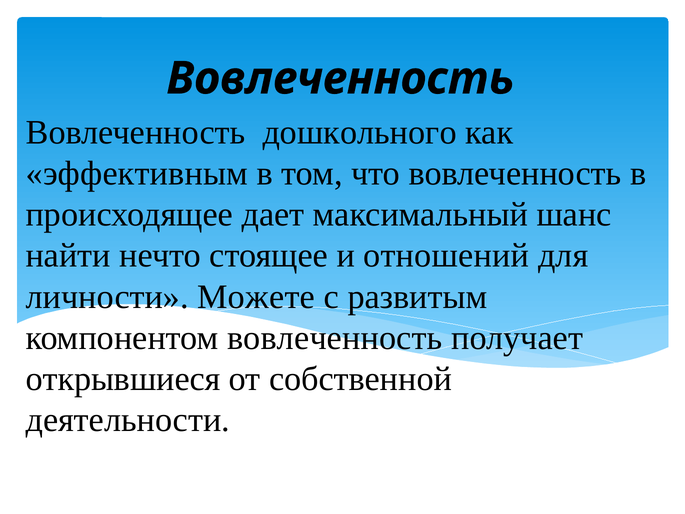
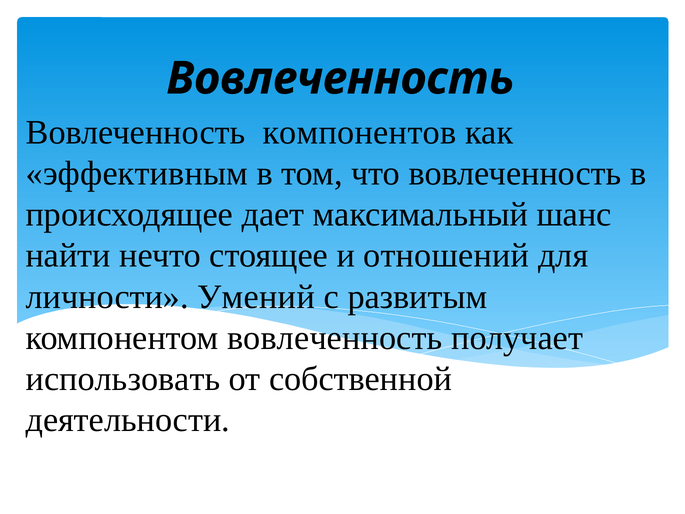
дошкольного: дошкольного -> компонентов
Можете: Можете -> Умений
открывшиеся: открывшиеся -> использовать
